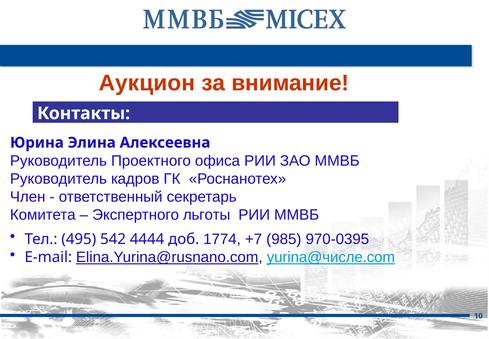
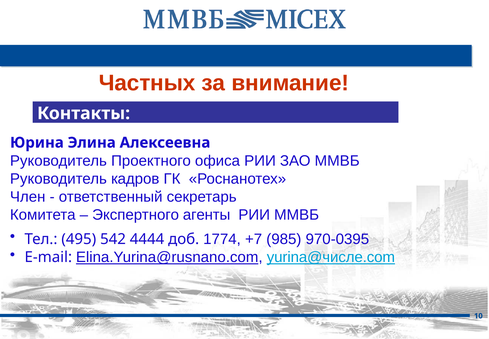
Аукцион: Аукцион -> Частных
льготы: льготы -> агенты
